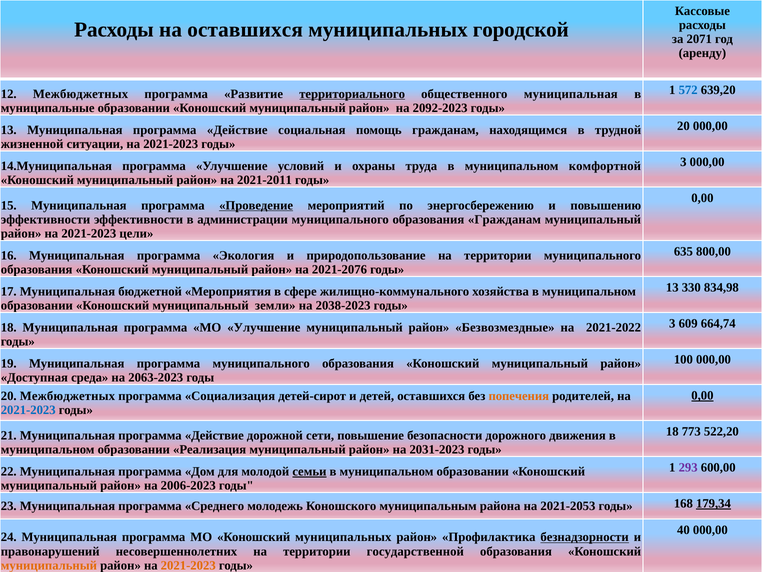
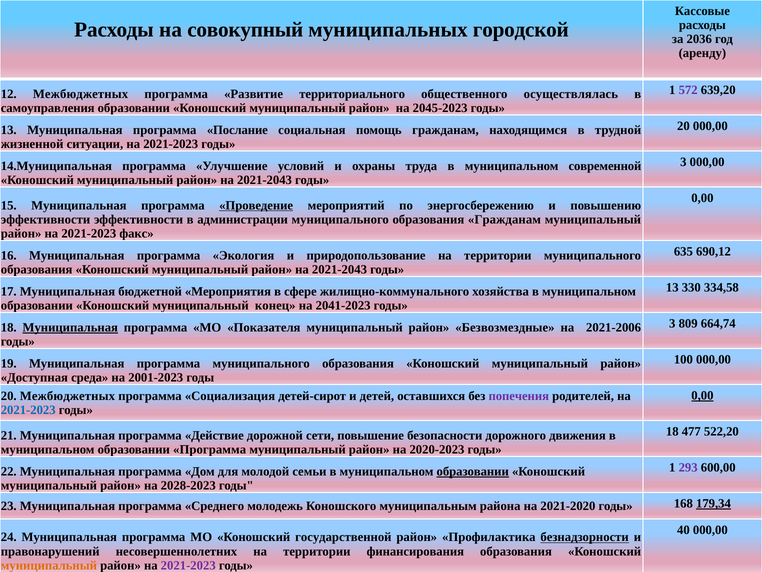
на оставшихся: оставшихся -> совокупный
2071: 2071 -> 2036
572 colour: blue -> purple
территориального underline: present -> none
общественного муниципальная: муниципальная -> осуществлялась
муниципальные: муниципальные -> самоуправления
2092-2023: 2092-2023 -> 2045-2023
13 Муниципальная программа Действие: Действие -> Послание
муниципальном комфортной: комфортной -> современной
2021-2011 at (265, 180): 2021-2011 -> 2021-2043
цели: цели -> факс
800,00: 800,00 -> 690,12
2021-2076 at (339, 269): 2021-2076 -> 2021-2043
834,98: 834,98 -> 334,58
земли: земли -> конец
2038-2023: 2038-2023 -> 2041-2023
609: 609 -> 809
Муниципальная at (70, 327) underline: none -> present
МО Улучшение: Улучшение -> Показателя
2021-2022: 2021-2022 -> 2021-2006
2063-2023: 2063-2023 -> 2001-2023
попечения colour: orange -> purple
773: 773 -> 477
образовании Реализация: Реализация -> Программа
2031-2023: 2031-2023 -> 2020-2023
семьи underline: present -> none
образовании at (473, 471) underline: none -> present
2006-2023: 2006-2023 -> 2028-2023
2021-2053: 2021-2053 -> 2021-2020
Коношский муниципальных: муниципальных -> государственной
государственной: государственной -> финансирования
2021-2023 at (188, 565) colour: orange -> purple
